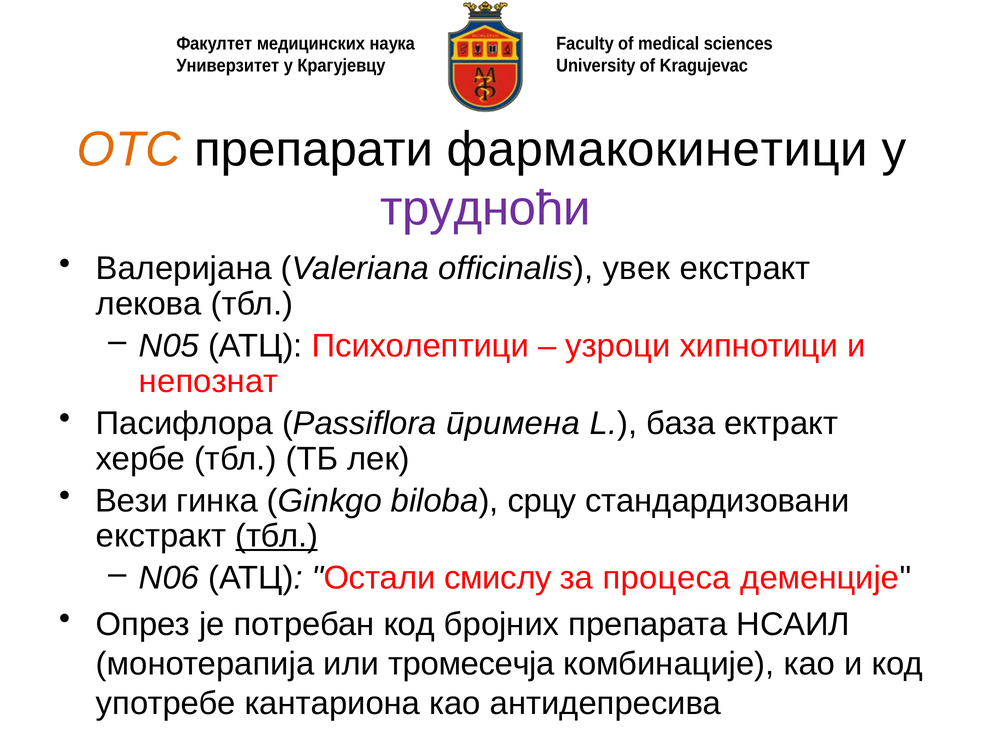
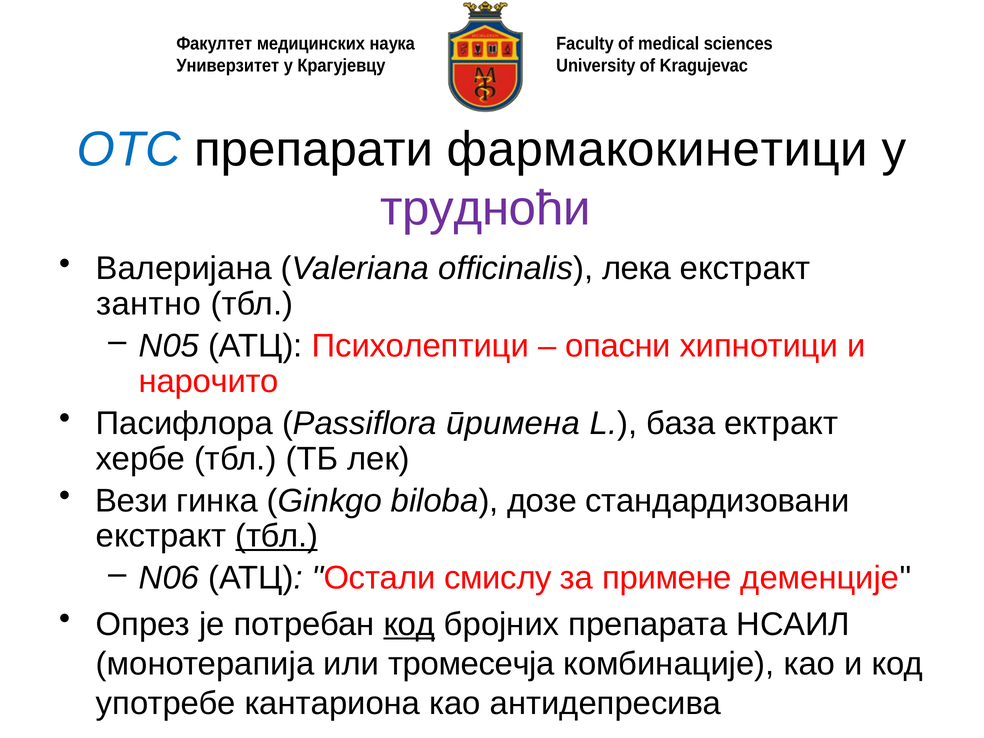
OTC colour: orange -> blue
увек: увек -> лека
лекова: лекова -> зантно
узроци: узроци -> опасни
непознат: непознат -> нарочито
срцу: срцу -> дозе
процеса: процеса -> примене
код at (409, 624) underline: none -> present
